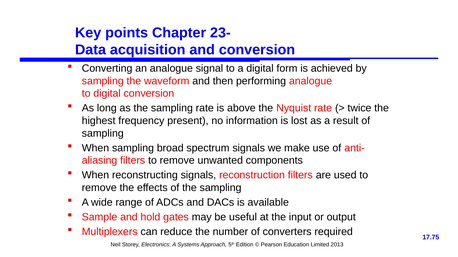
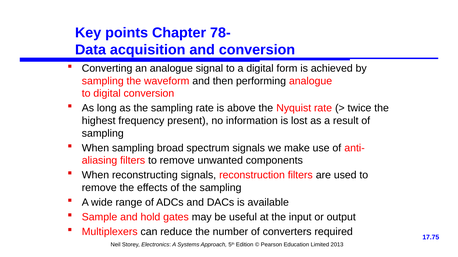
23-: 23- -> 78-
